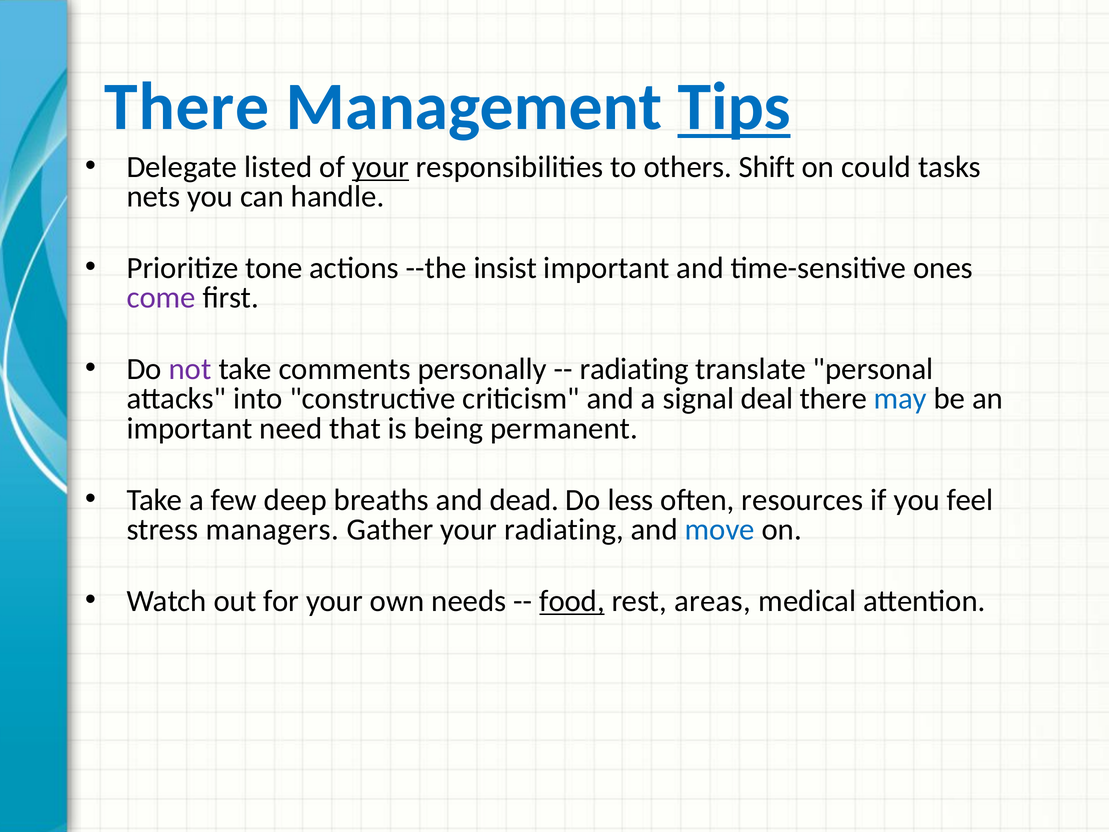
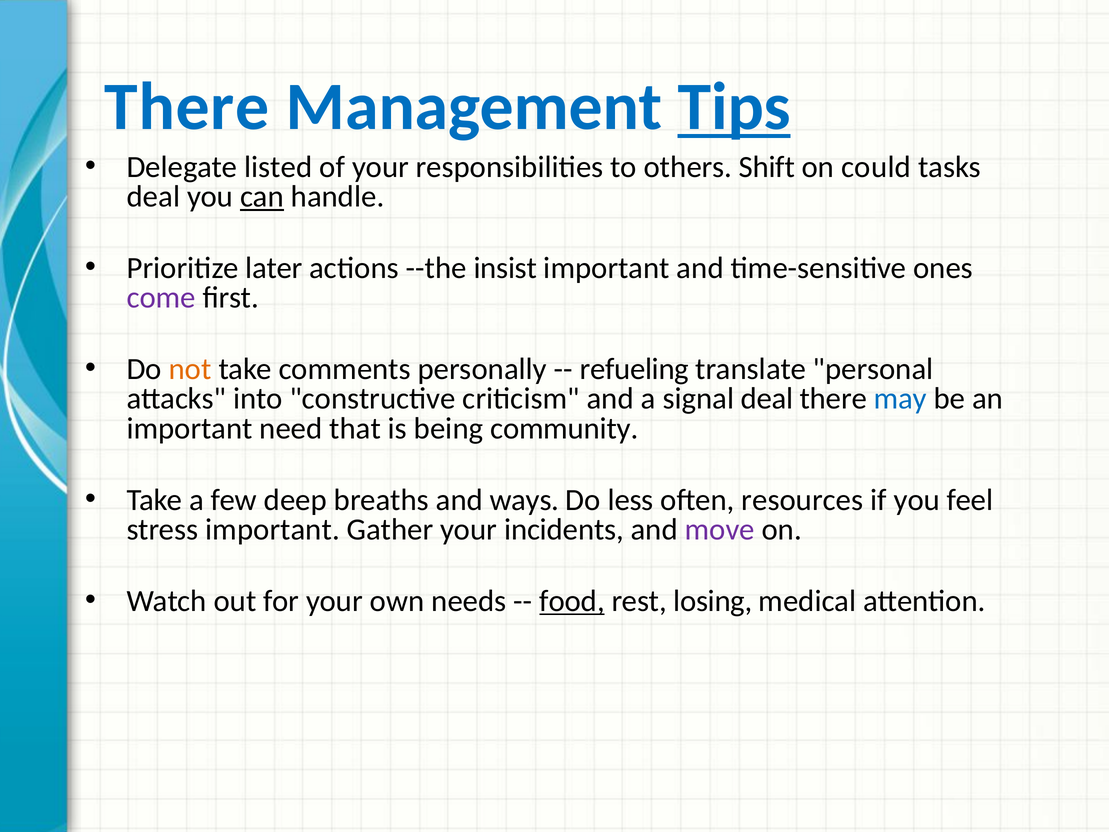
your at (381, 167) underline: present -> none
nets at (153, 197): nets -> deal
can underline: none -> present
tone: tone -> later
not colour: purple -> orange
radiating at (634, 369): radiating -> refueling
permanent: permanent -> community
dead: dead -> ways
stress managers: managers -> important
your radiating: radiating -> incidents
move colour: blue -> purple
areas: areas -> losing
